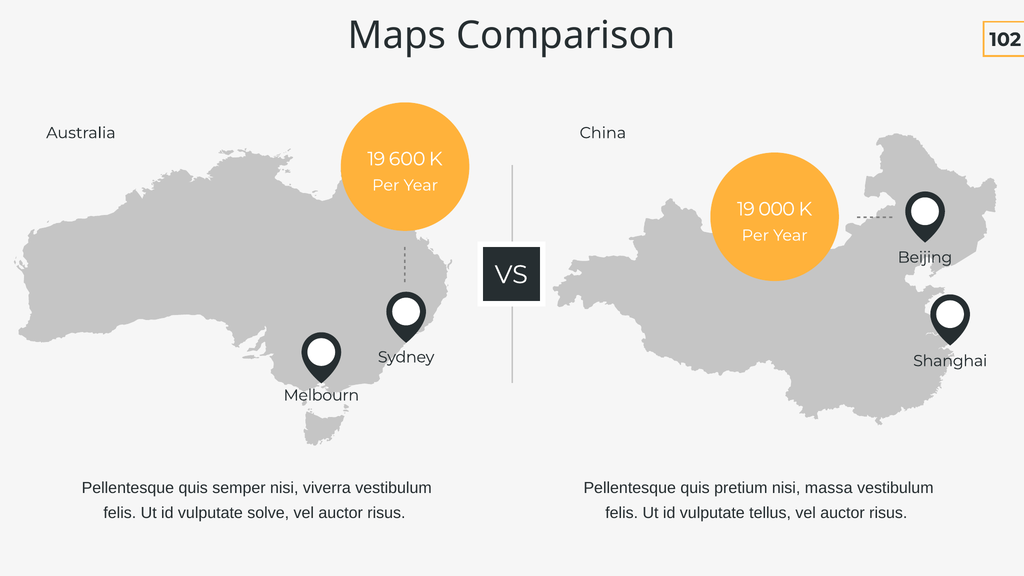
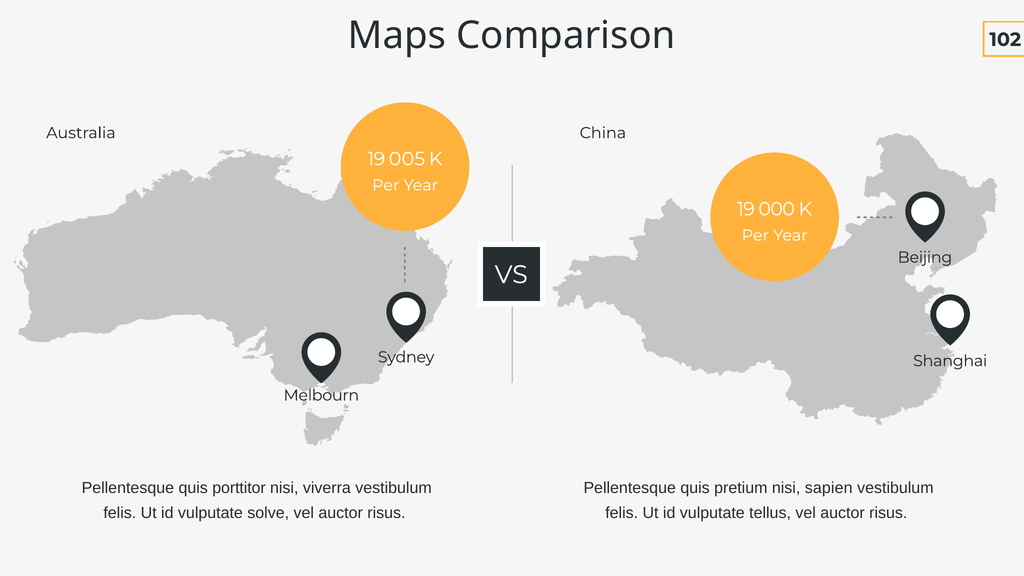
600: 600 -> 005
semper: semper -> porttitor
massa: massa -> sapien
